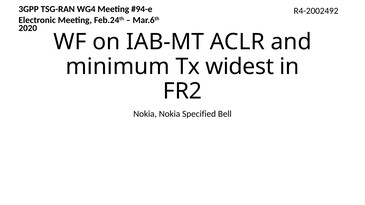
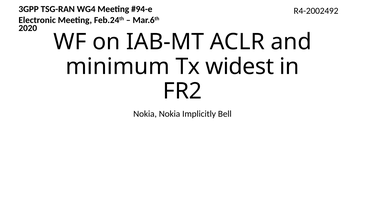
Specified: Specified -> Implicitly
